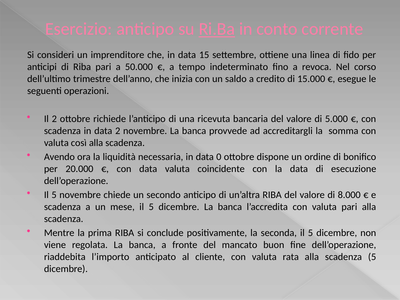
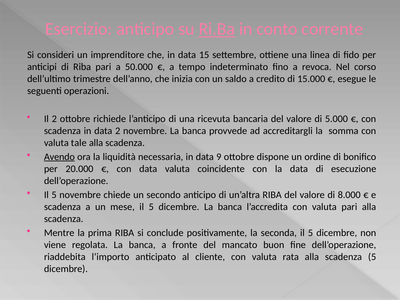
così: così -> tale
Avendo underline: none -> present
0: 0 -> 9
